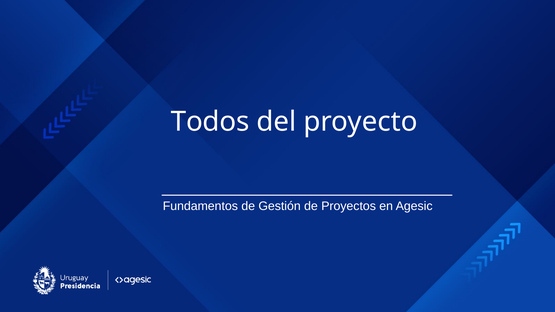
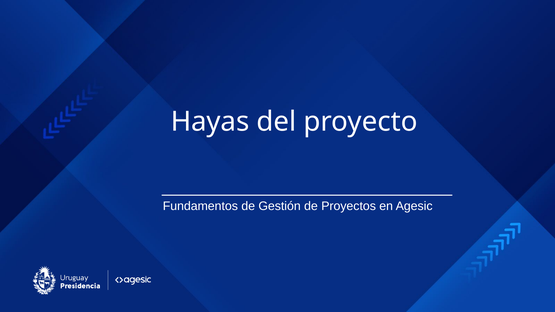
Todos: Todos -> Hayas
